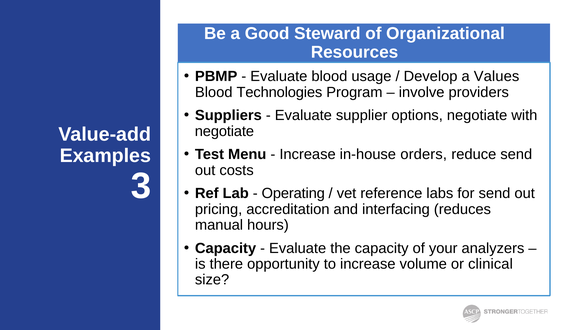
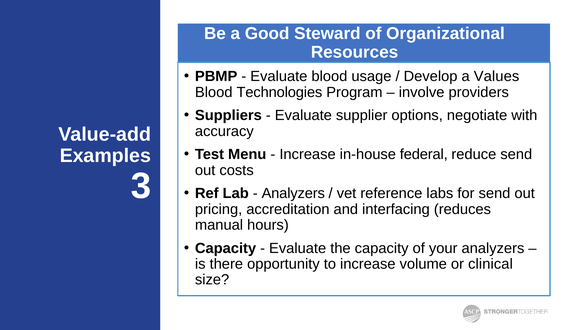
negotiate at (224, 131): negotiate -> accuracy
orders: orders -> federal
Operating at (293, 193): Operating -> Analyzers
